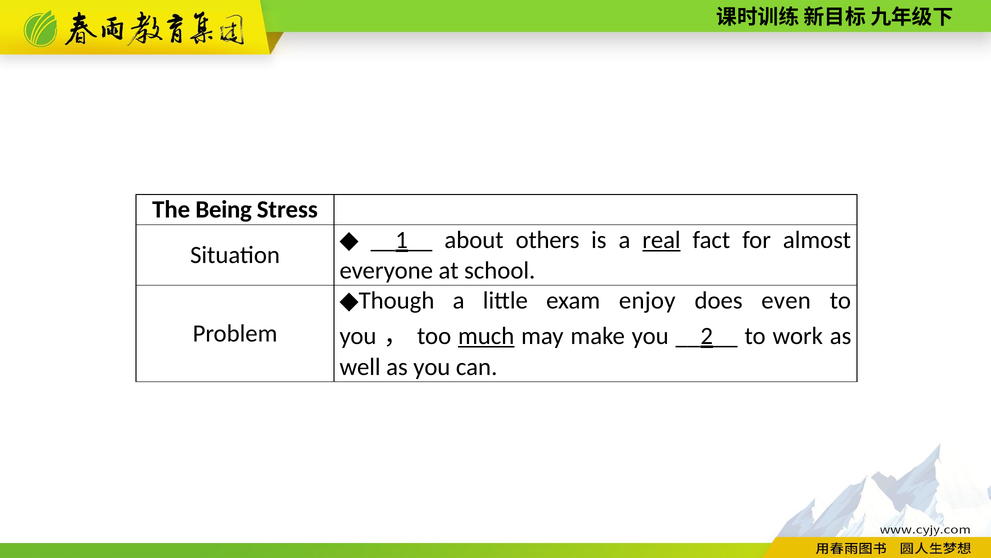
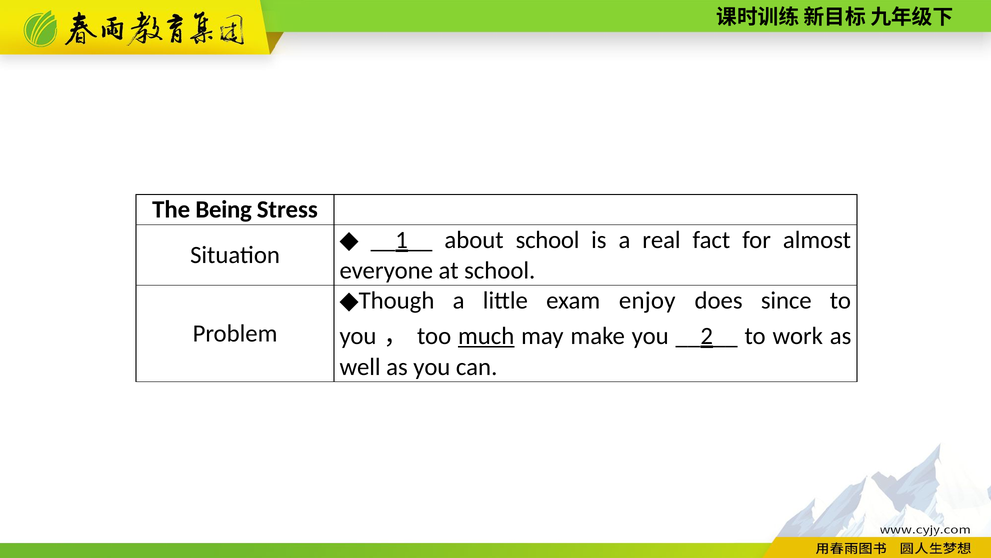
about others: others -> school
real underline: present -> none
even: even -> since
